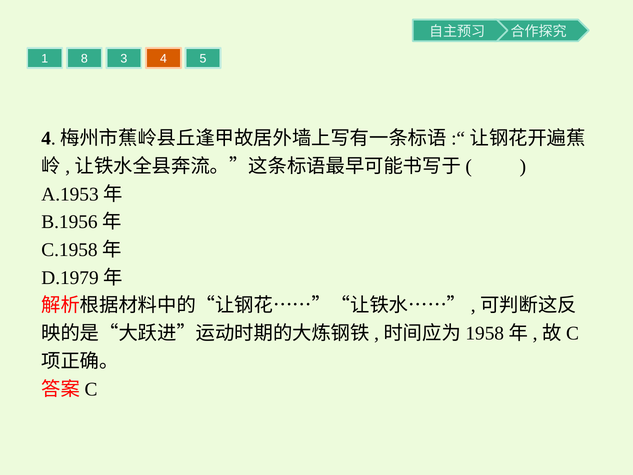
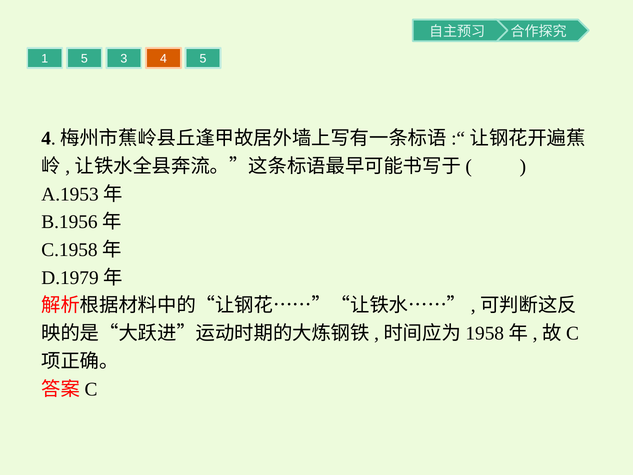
1 8: 8 -> 5
